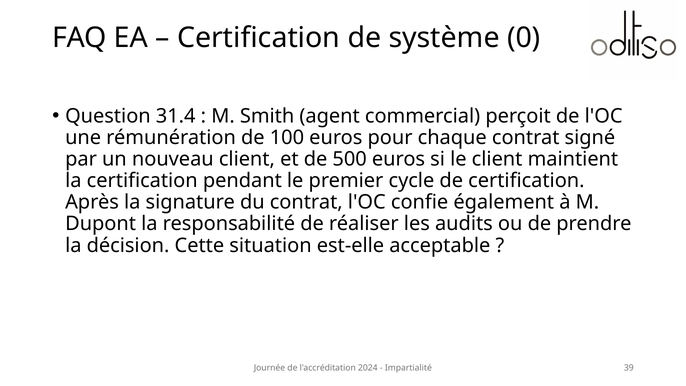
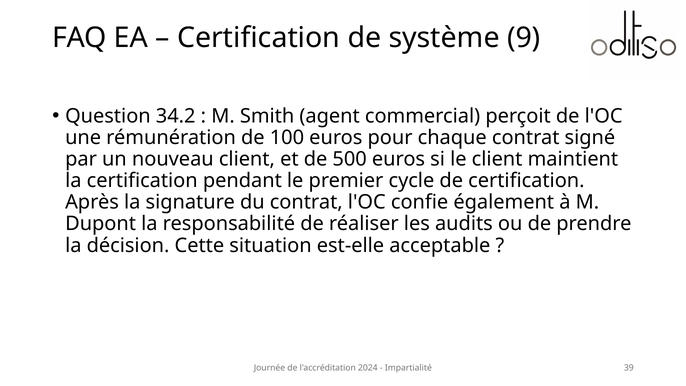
0: 0 -> 9
31.4: 31.4 -> 34.2
